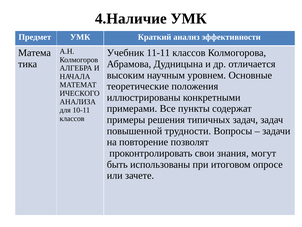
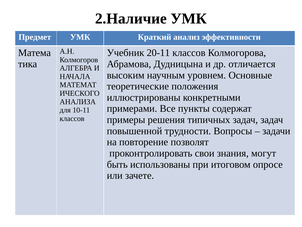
4.Наличие: 4.Наличие -> 2.Наличие
11-11: 11-11 -> 20-11
